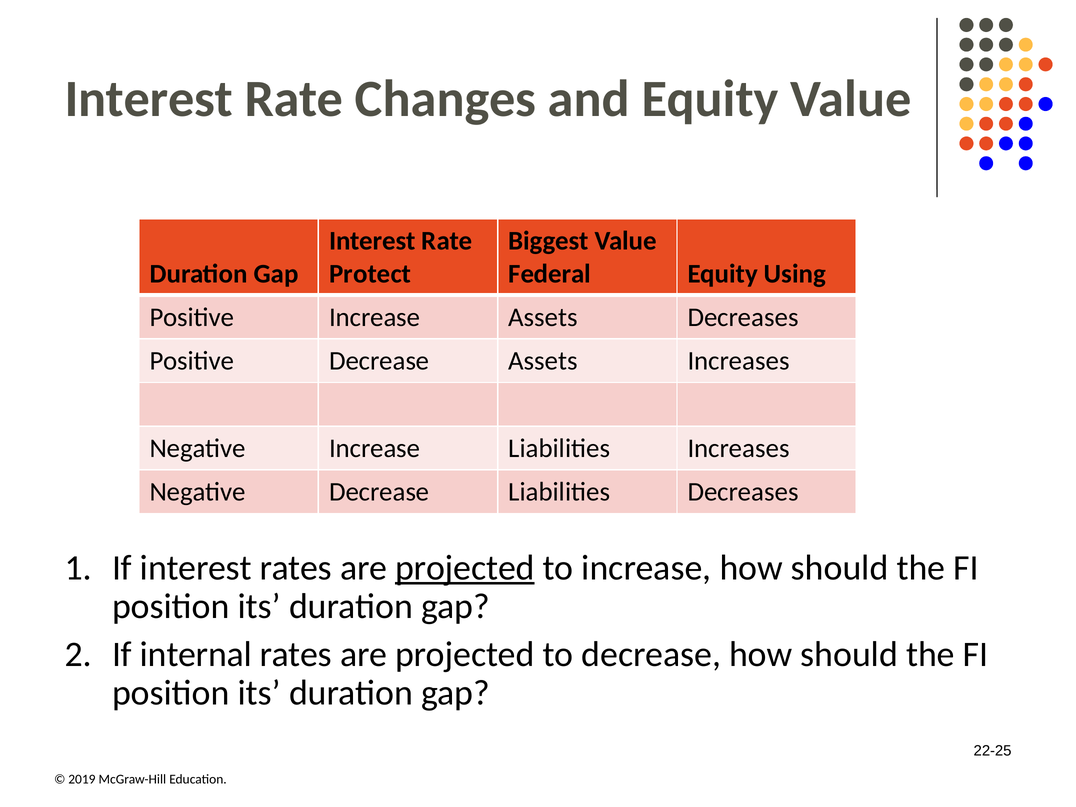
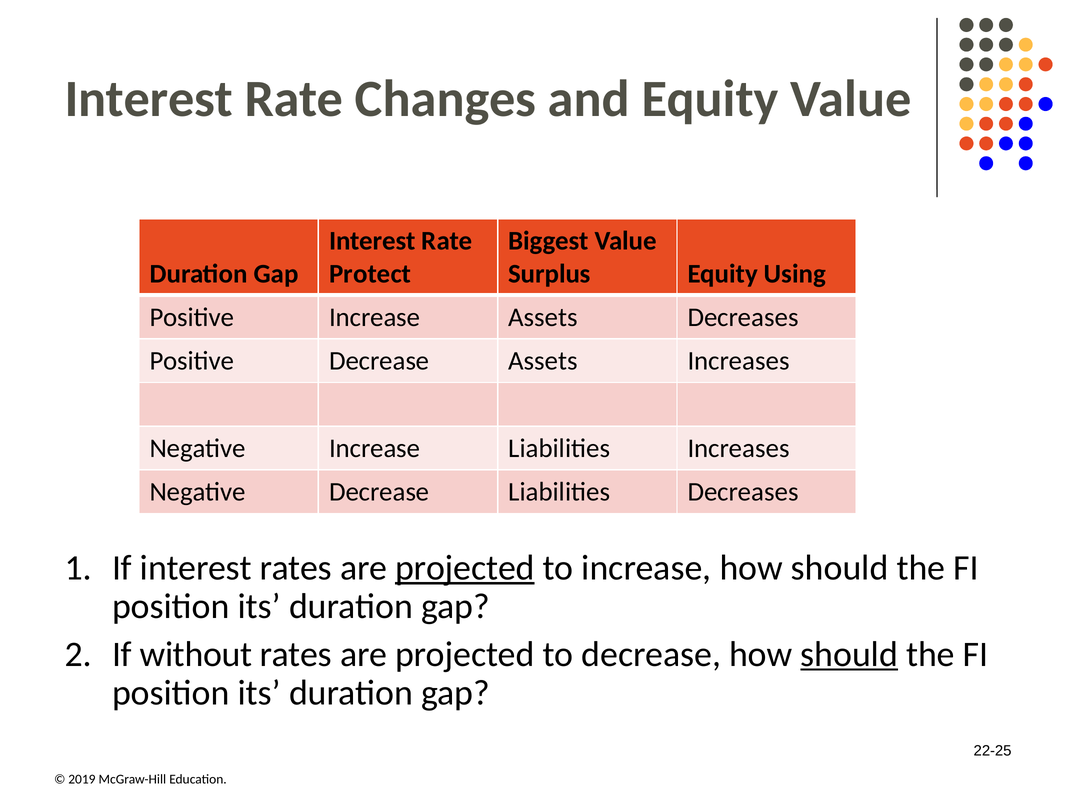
Federal: Federal -> Surplus
internal: internal -> without
should at (849, 654) underline: none -> present
